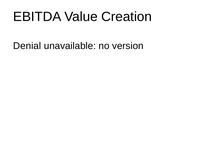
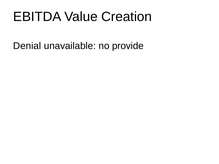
version: version -> provide
